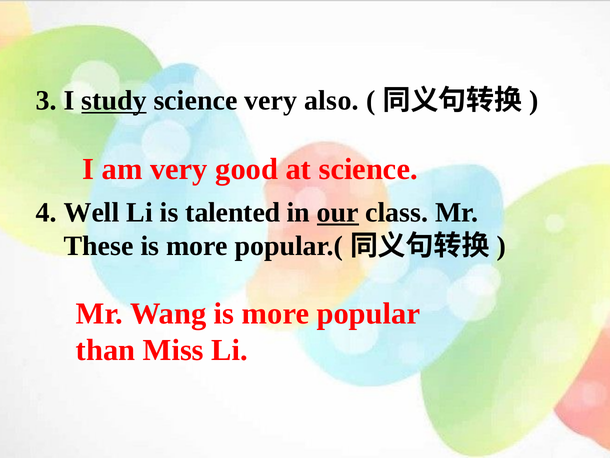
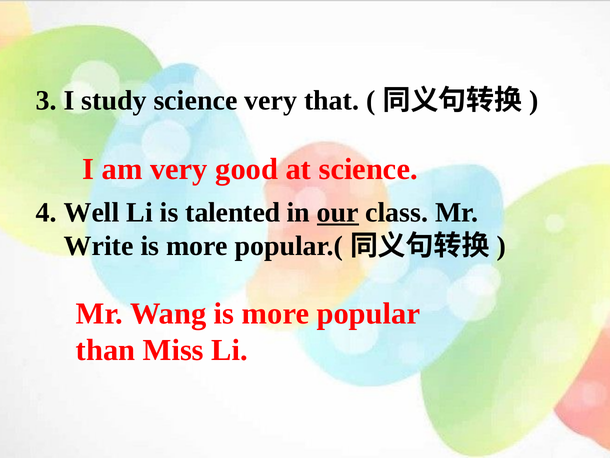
study underline: present -> none
also: also -> that
These: These -> Write
